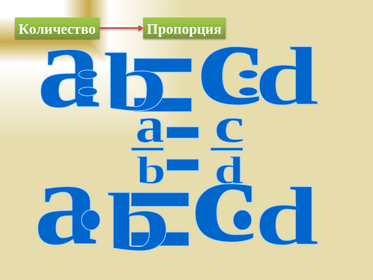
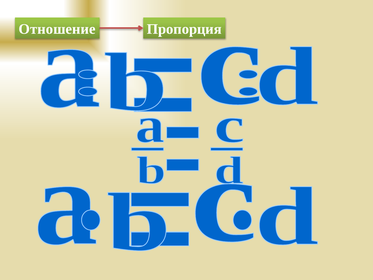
Количество: Количество -> Отношение
